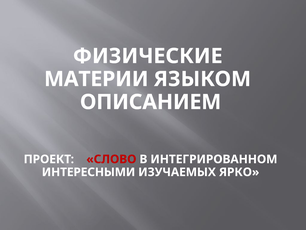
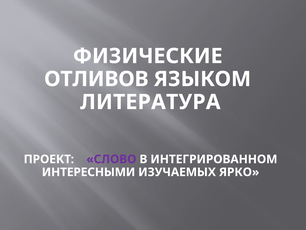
МАТЕРИИ: МАТЕРИИ -> ОТЛИВОВ
ОПИСАНИЕМ: ОПИСАНИЕМ -> ЛИТЕРАТУРА
СЛОВО colour: red -> purple
